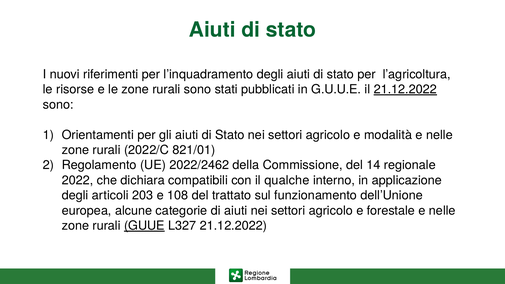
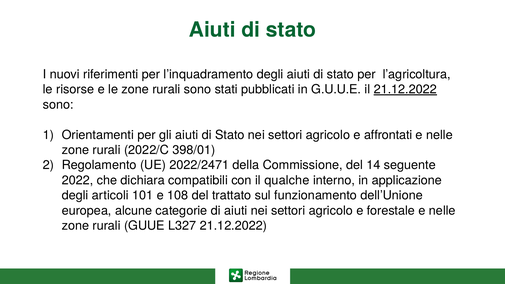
modalità: modalità -> affrontati
821/01: 821/01 -> 398/01
2022/2462: 2022/2462 -> 2022/2471
regionale: regionale -> seguente
203: 203 -> 101
GUUE underline: present -> none
